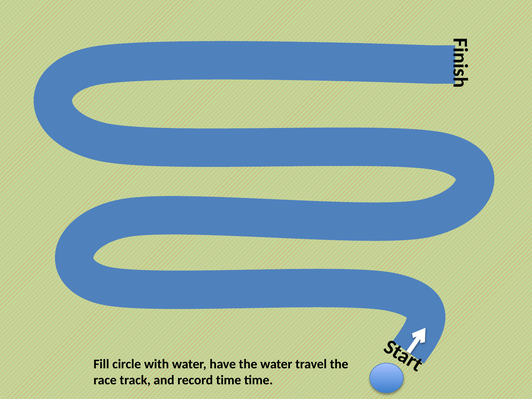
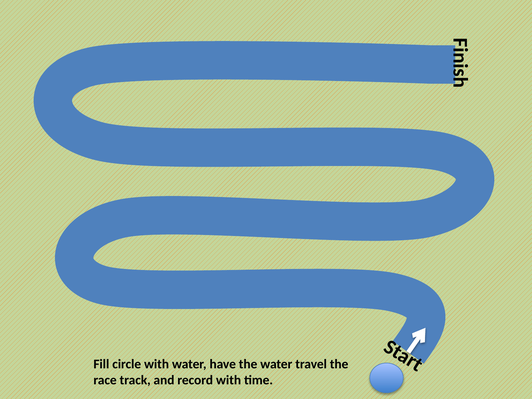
record time: time -> with
